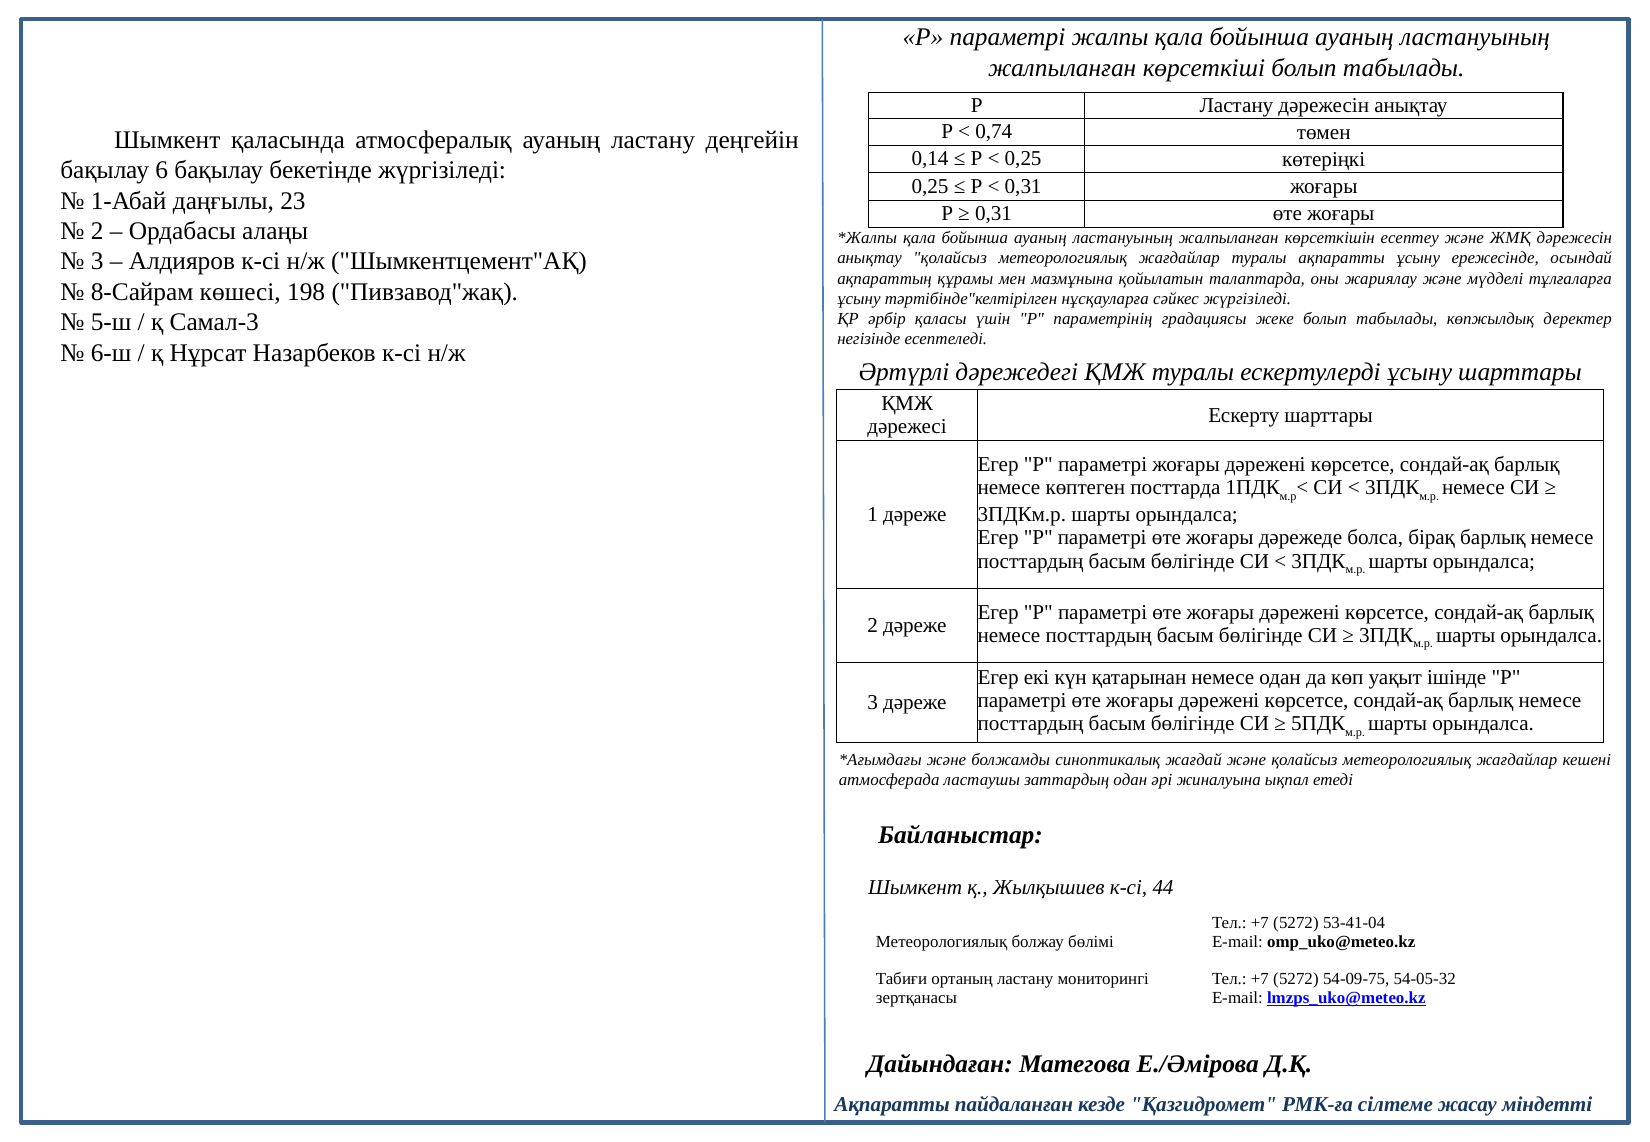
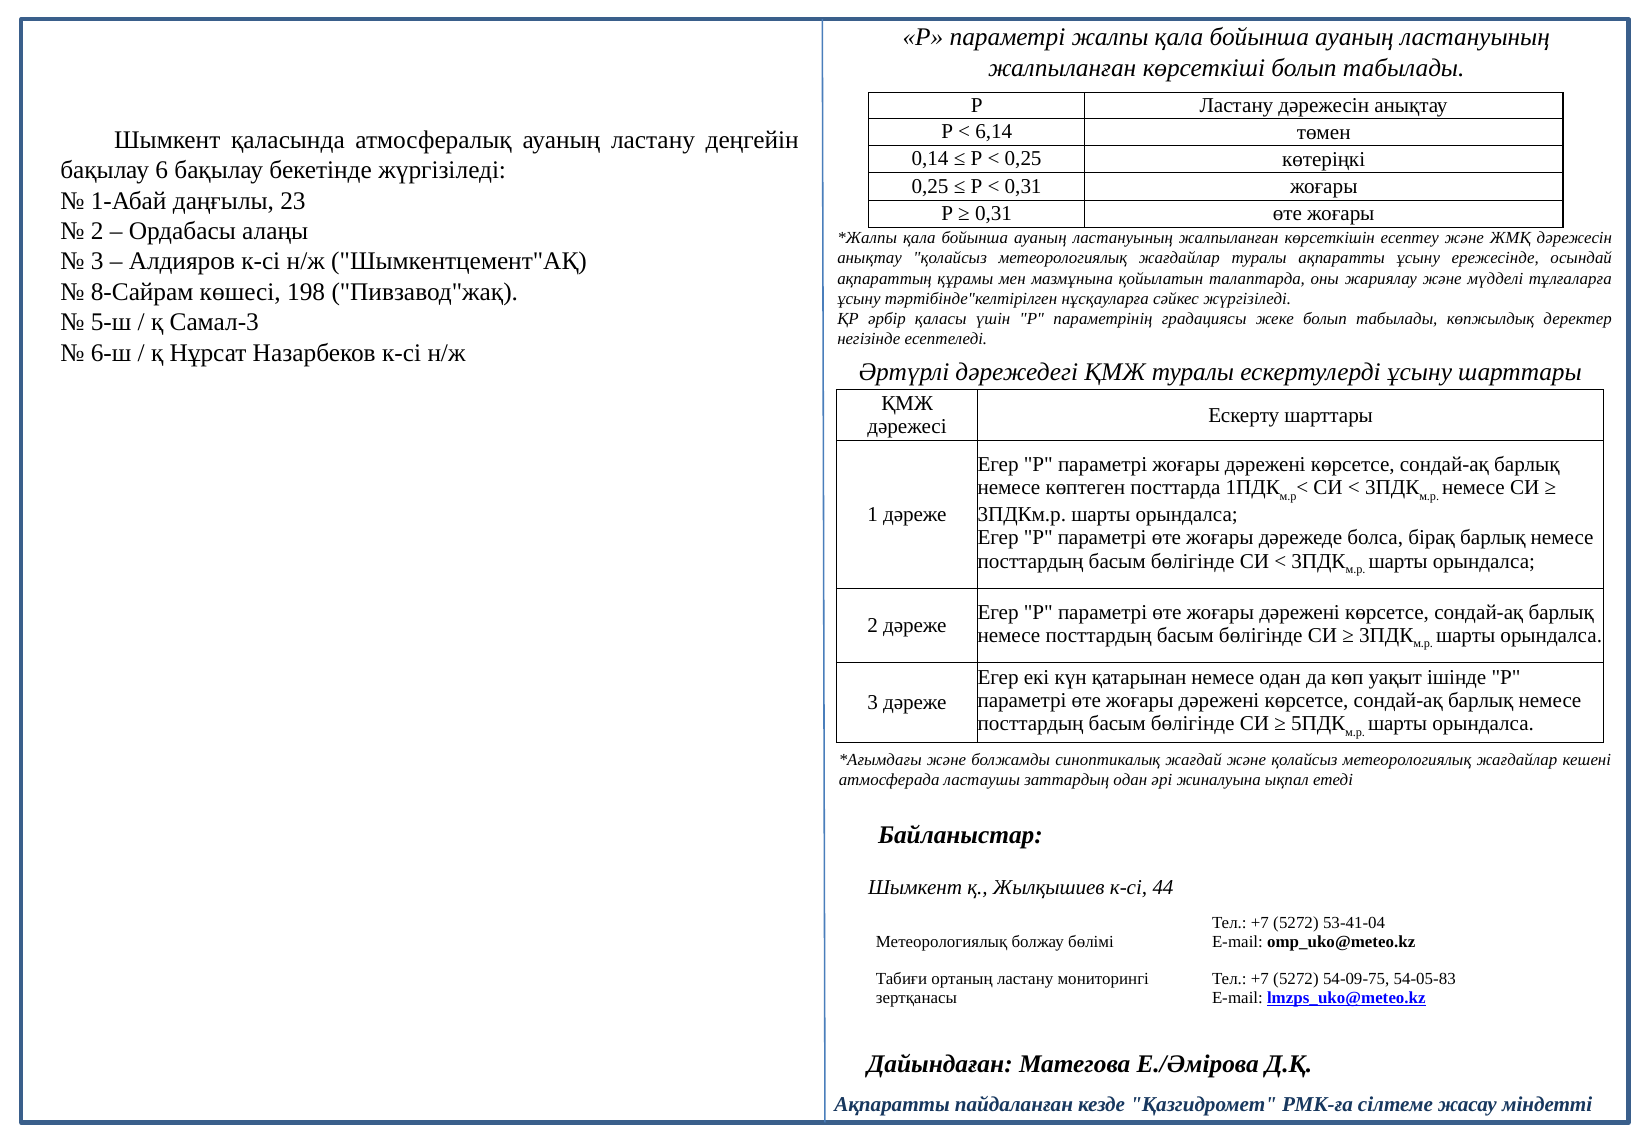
0,74: 0,74 -> 6,14
54-05-32: 54-05-32 -> 54-05-83
